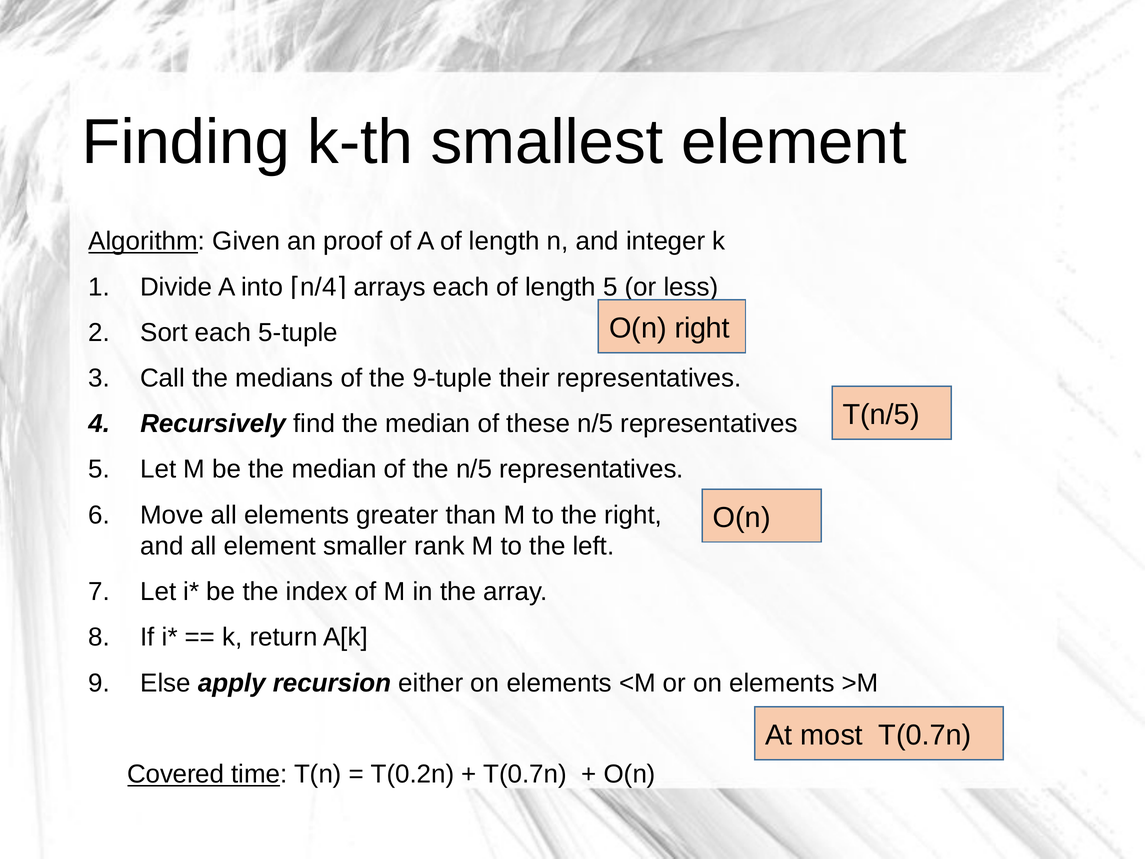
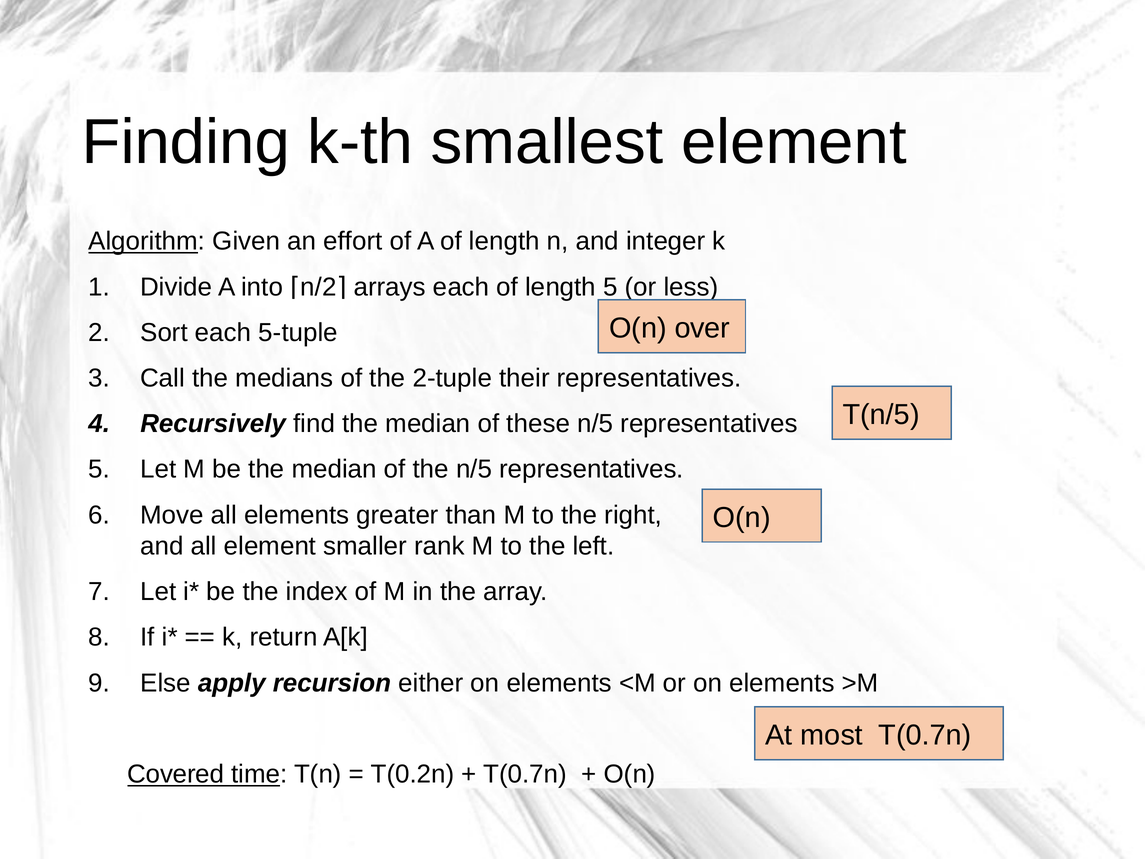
proof: proof -> effort
n/4: n/4 -> n/2
O(n right: right -> over
9-tuple: 9-tuple -> 2-tuple
